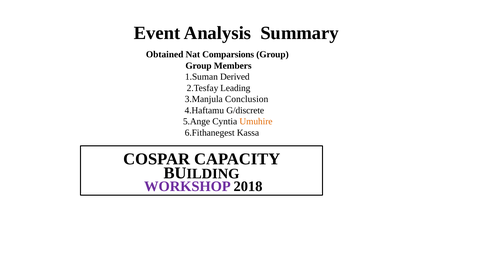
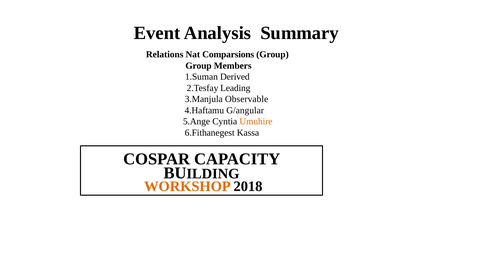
Obtained: Obtained -> Relations
Conclusion: Conclusion -> Observable
G/discrete: G/discrete -> G/angular
WORKSHOP colour: purple -> orange
